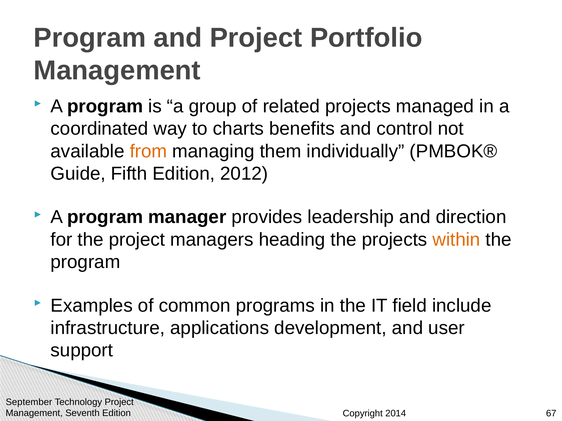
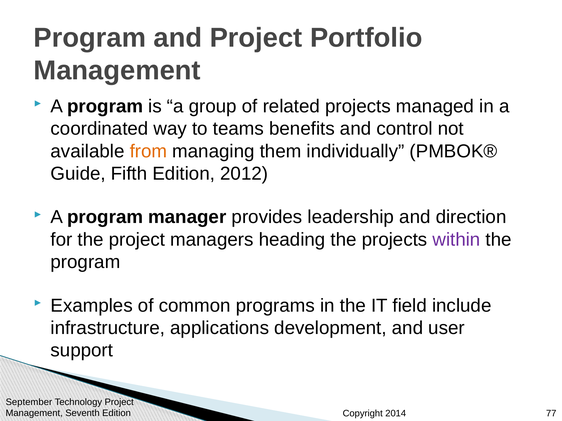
charts: charts -> teams
within colour: orange -> purple
67: 67 -> 77
